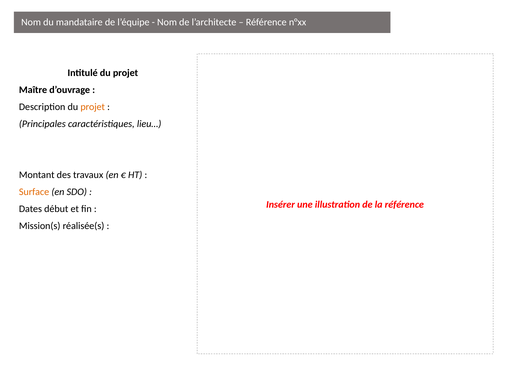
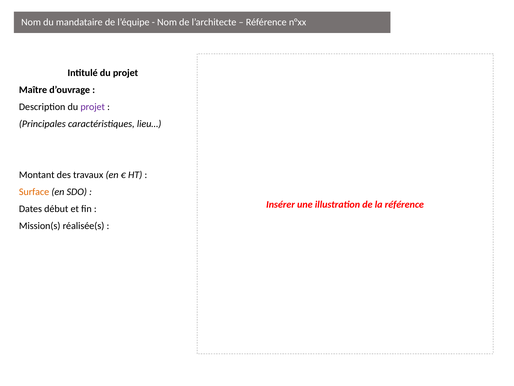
projet at (93, 107) colour: orange -> purple
